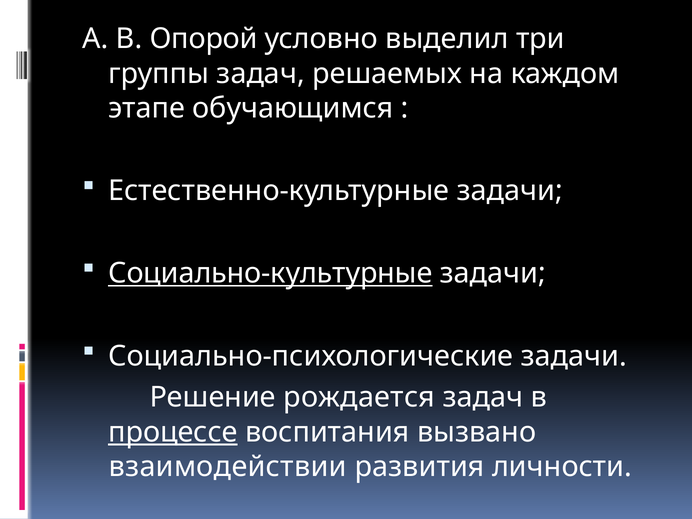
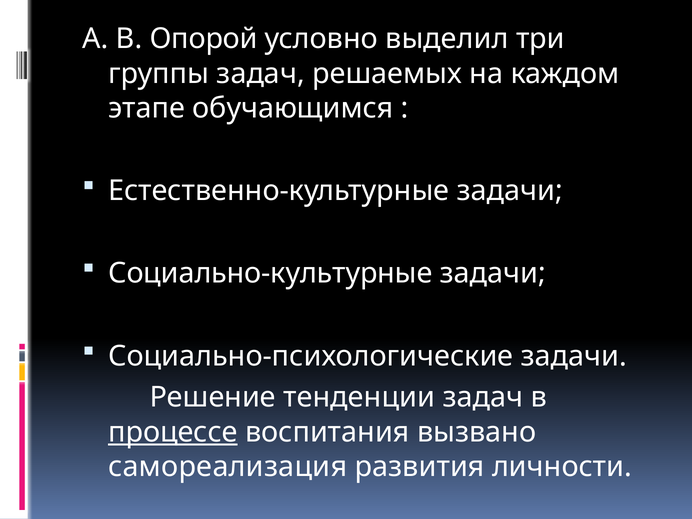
Социально-культурные underline: present -> none
рождается: рождается -> тенденции
взаимодействии: взаимодействии -> самореализация
